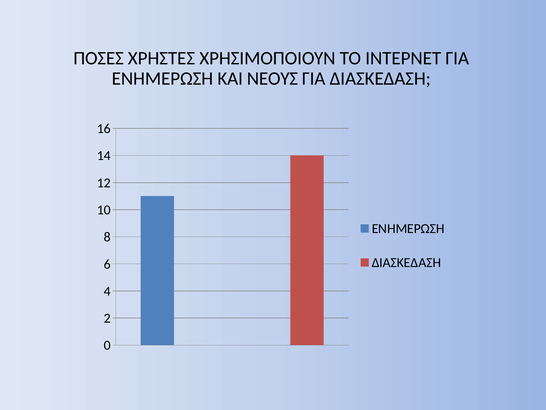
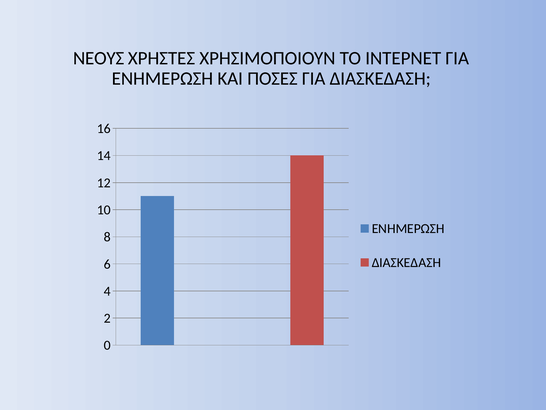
ΠΟΣΕΣ: ΠΟΣΕΣ -> ΝΕΟΥΣ
ΝΕΟΥΣ: ΝΕΟΥΣ -> ΠΟΣΕΣ
